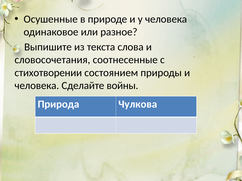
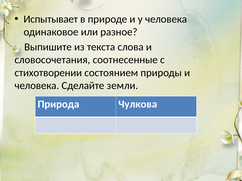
Осушенные: Осушенные -> Испытывает
войны: войны -> земли
